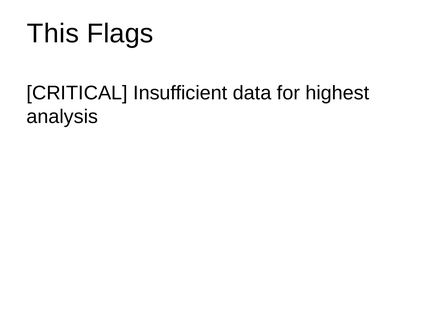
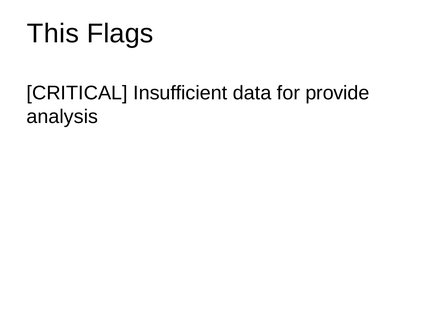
highest: highest -> provide
